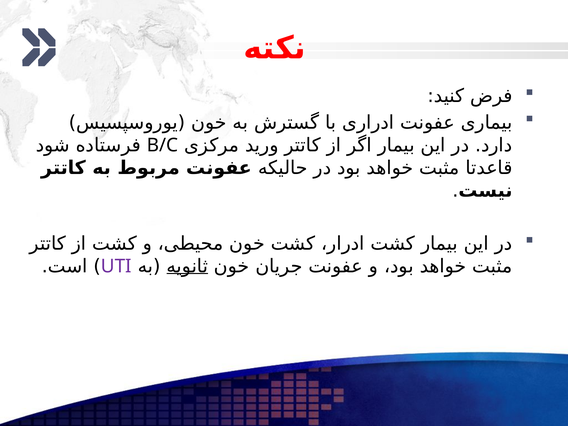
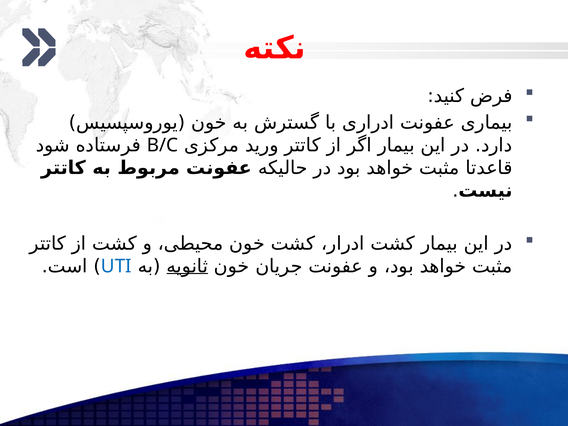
UTI colour: purple -> blue
